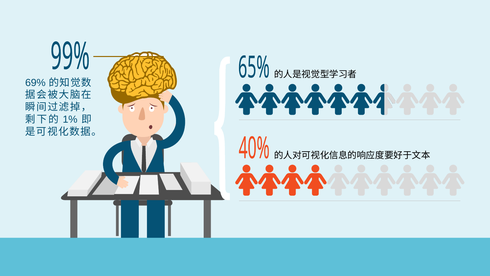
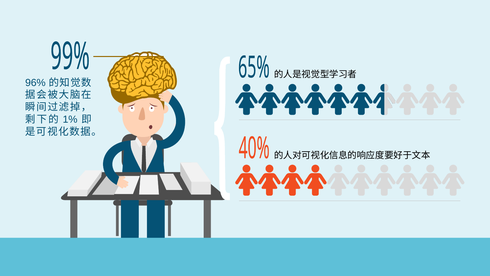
69%: 69% -> 96%
